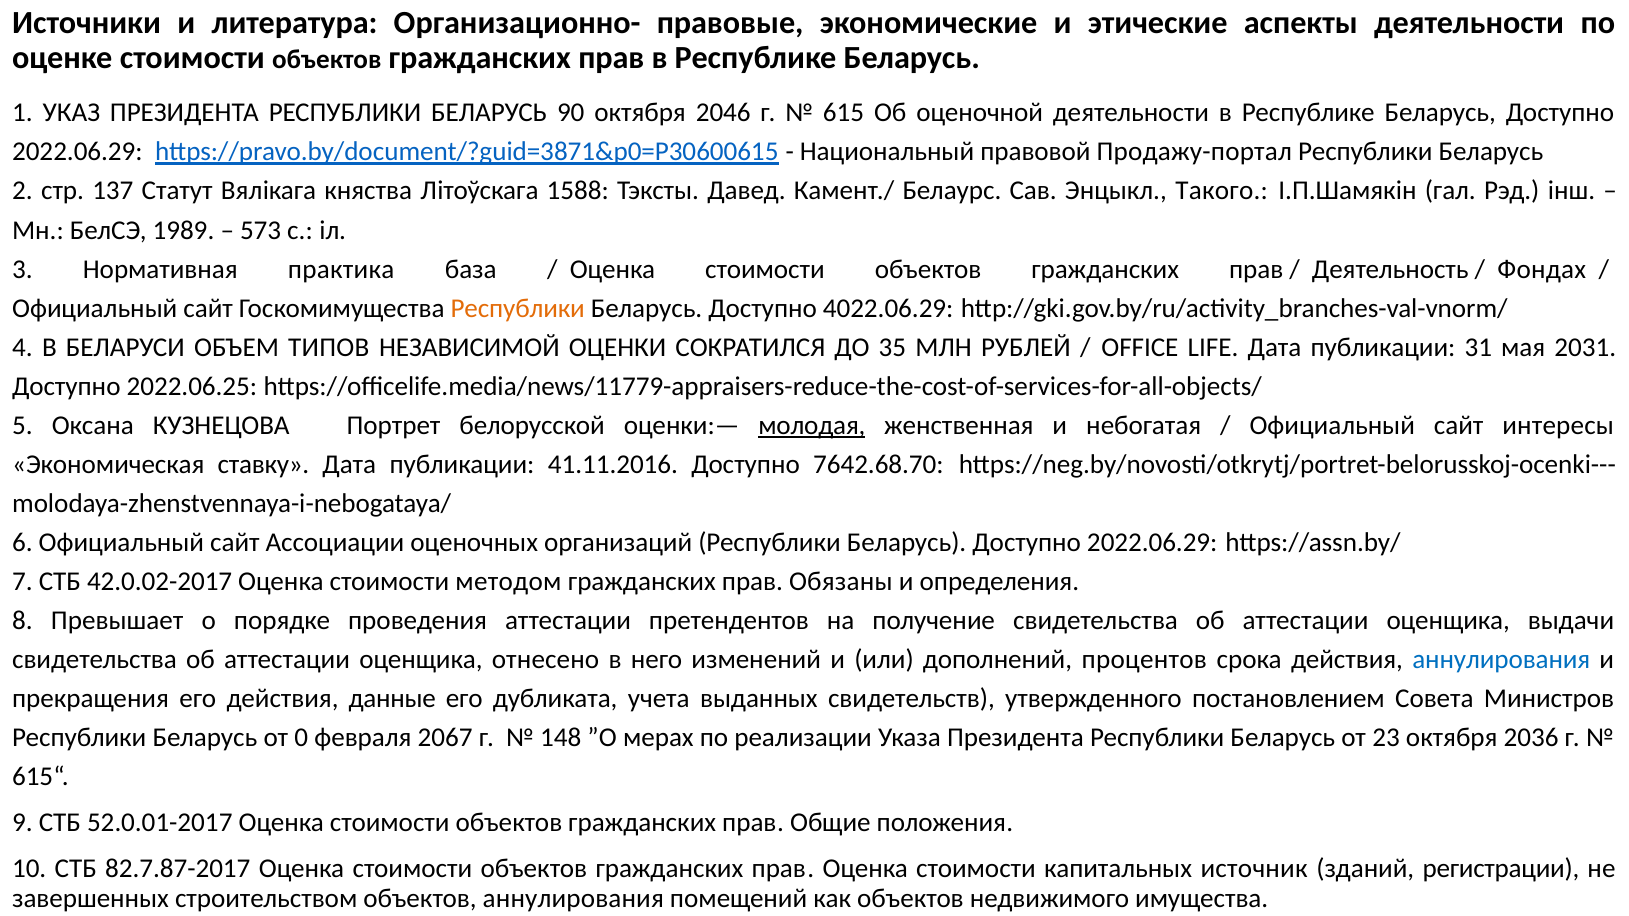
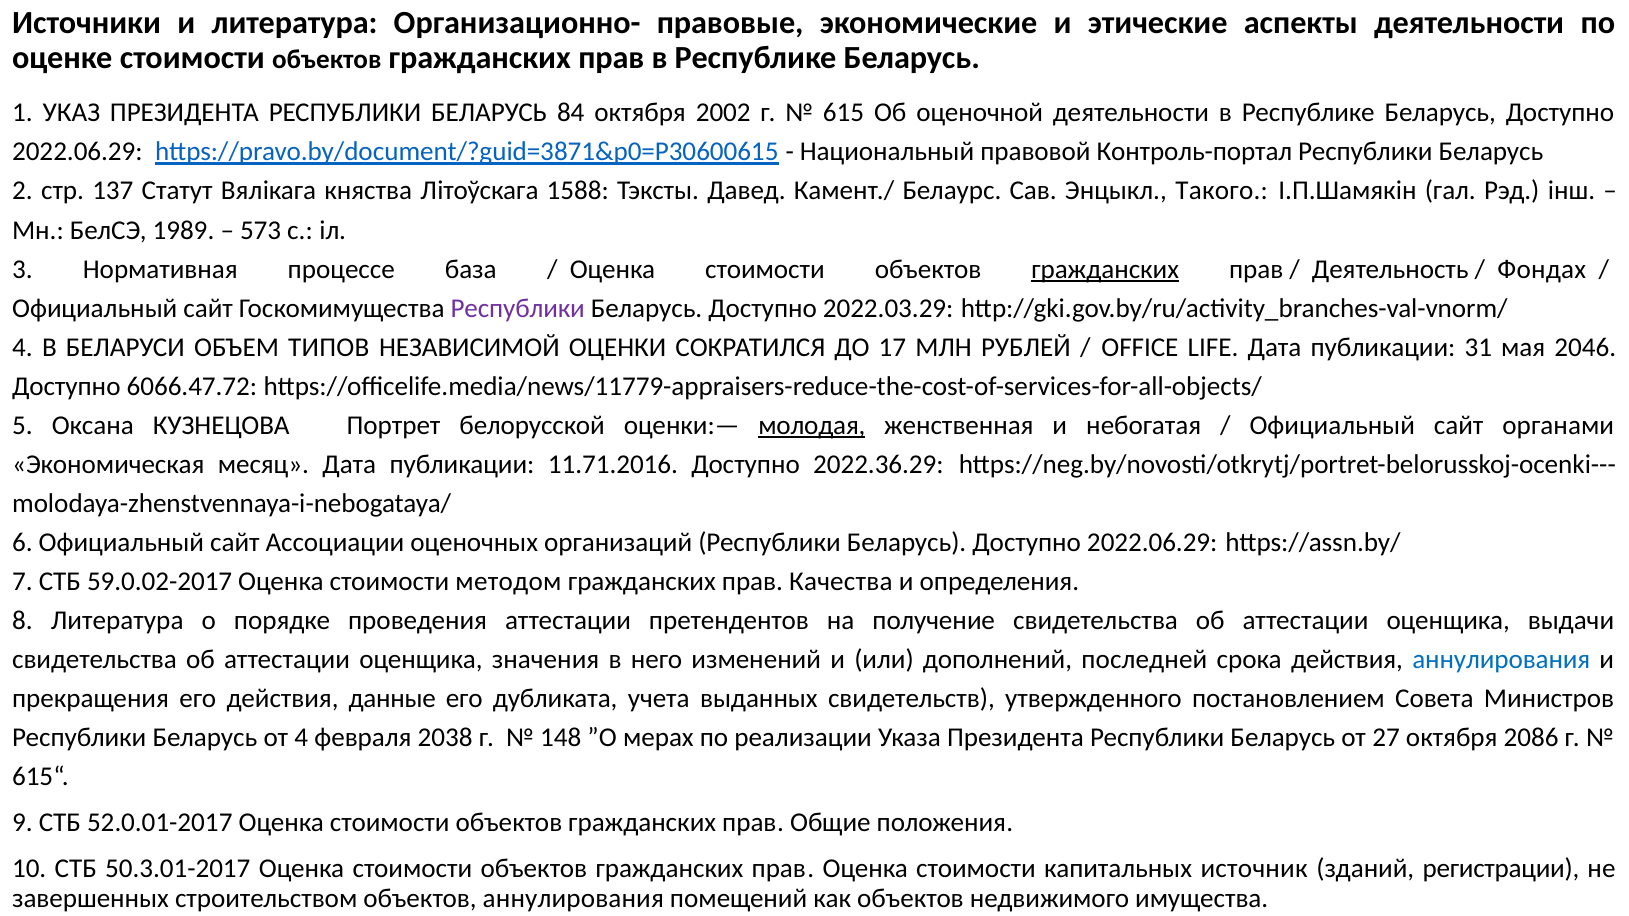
90: 90 -> 84
2046: 2046 -> 2002
Продажу-портал: Продажу-портал -> Контроль-портал
практика: практика -> процессе
гражданских at (1105, 269) underline: none -> present
Республики at (518, 308) colour: orange -> purple
4022.06.29: 4022.06.29 -> 2022.03.29
35: 35 -> 17
2031: 2031 -> 2046
2022.06.25: 2022.06.25 -> 6066.47.72
интересы: интересы -> органами
ставку: ставку -> месяц
41.11.2016: 41.11.2016 -> 11.71.2016
7642.68.70: 7642.68.70 -> 2022.36.29
42.0.02-2017: 42.0.02-2017 -> 59.0.02-2017
Обязаны: Обязаны -> Качества
8 Превышает: Превышает -> Литература
отнесено: отнесено -> значения
процентов: процентов -> последней
от 0: 0 -> 4
2067: 2067 -> 2038
23: 23 -> 27
2036: 2036 -> 2086
82.7.87-2017: 82.7.87-2017 -> 50.3.01-2017
